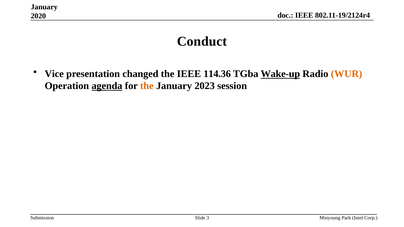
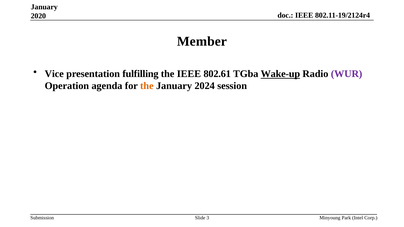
Conduct: Conduct -> Member
changed: changed -> fulfilling
114.36: 114.36 -> 802.61
WUR colour: orange -> purple
agenda underline: present -> none
2023: 2023 -> 2024
